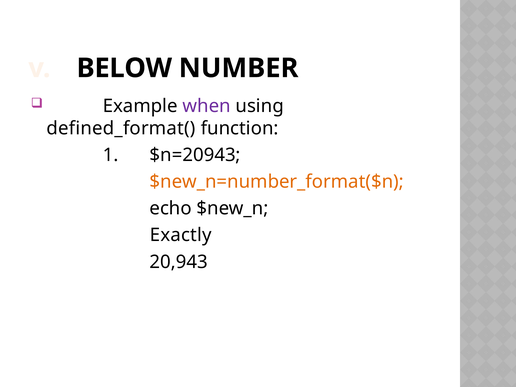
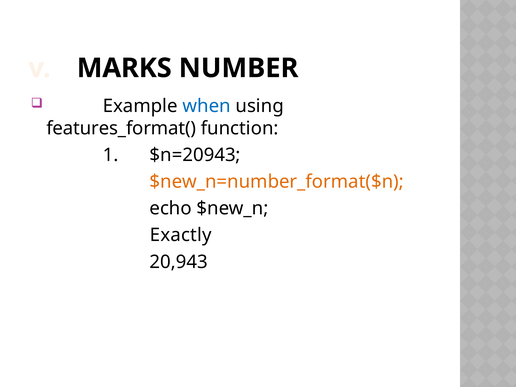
BELOW: BELOW -> MARKS
when colour: purple -> blue
defined_format(: defined_format( -> features_format(
